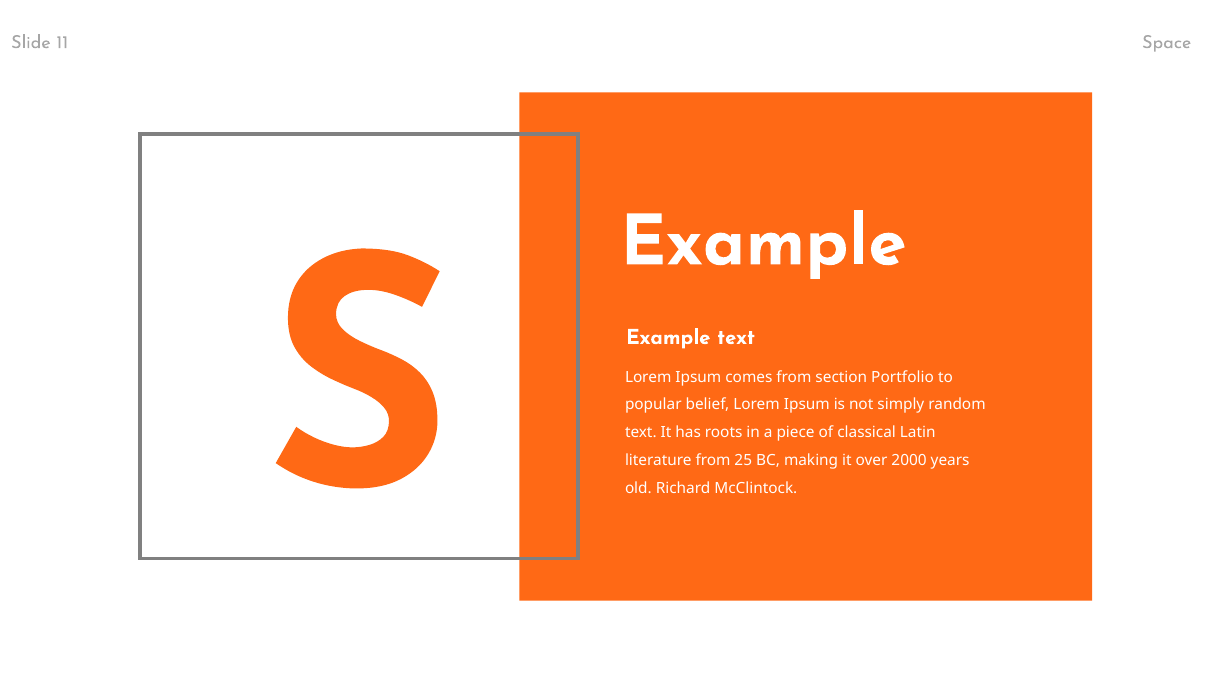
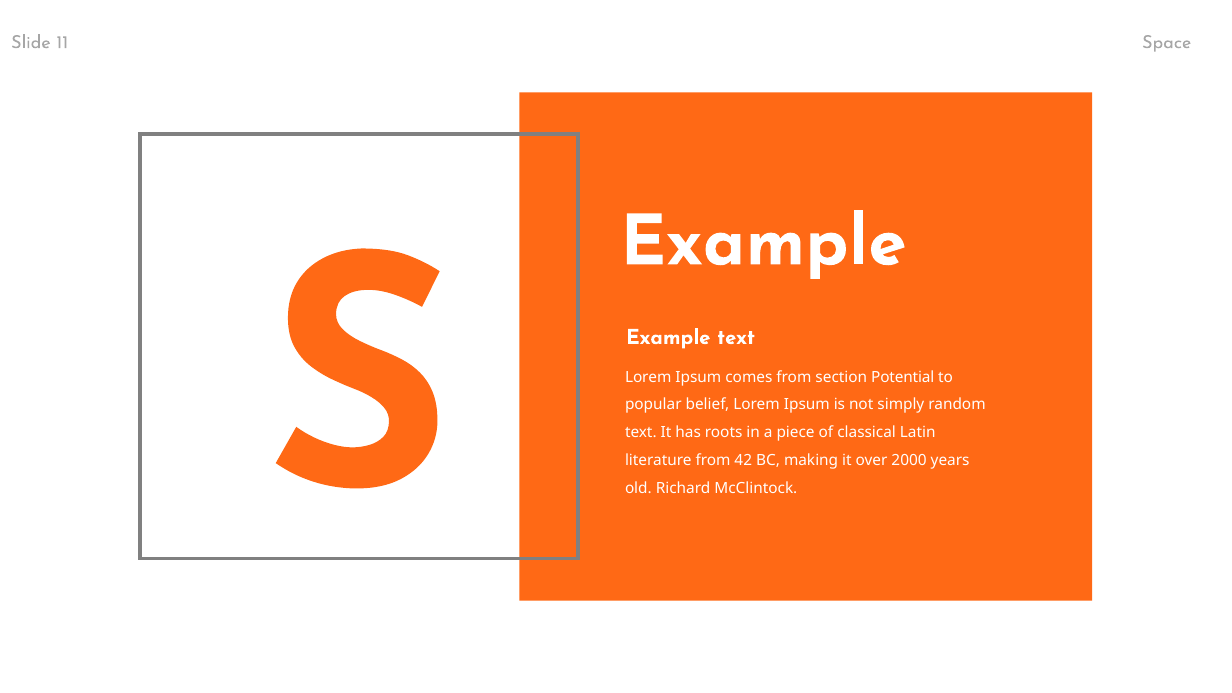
Portfolio: Portfolio -> Potential
25: 25 -> 42
